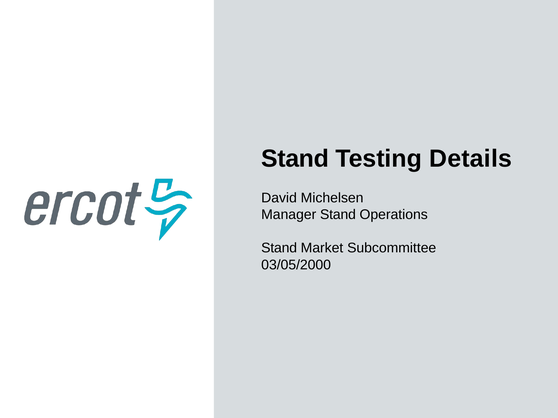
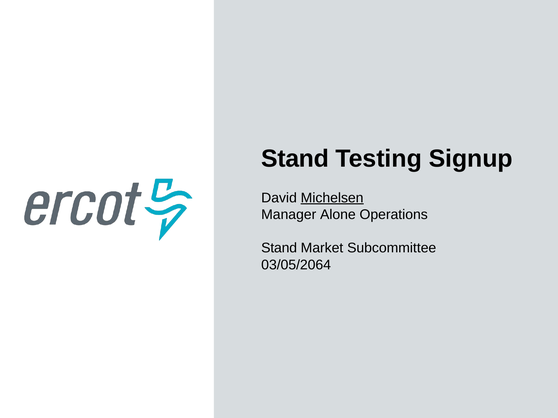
Details: Details -> Signup
Michelsen underline: none -> present
Manager Stand: Stand -> Alone
03/05/2000: 03/05/2000 -> 03/05/2064
